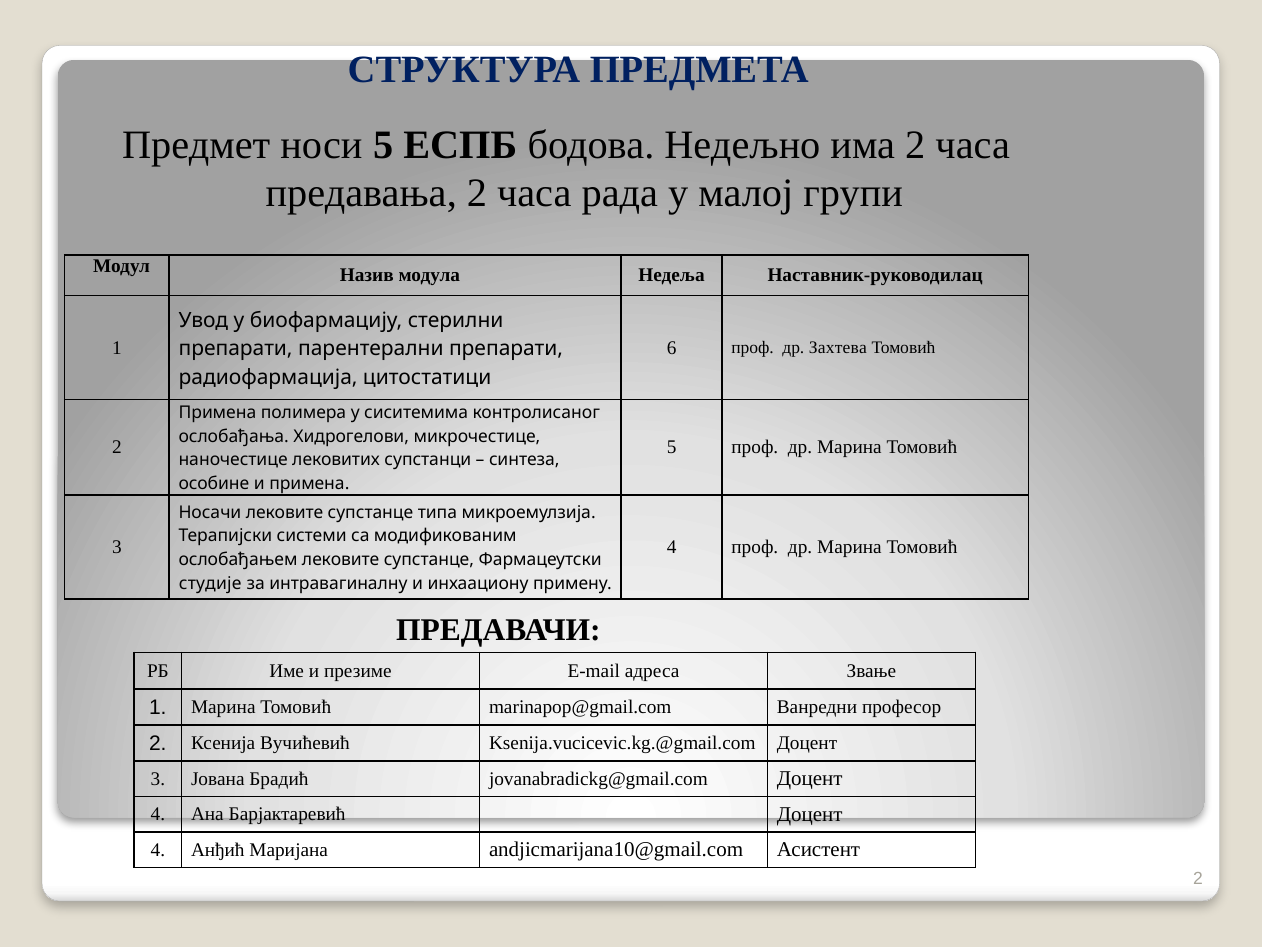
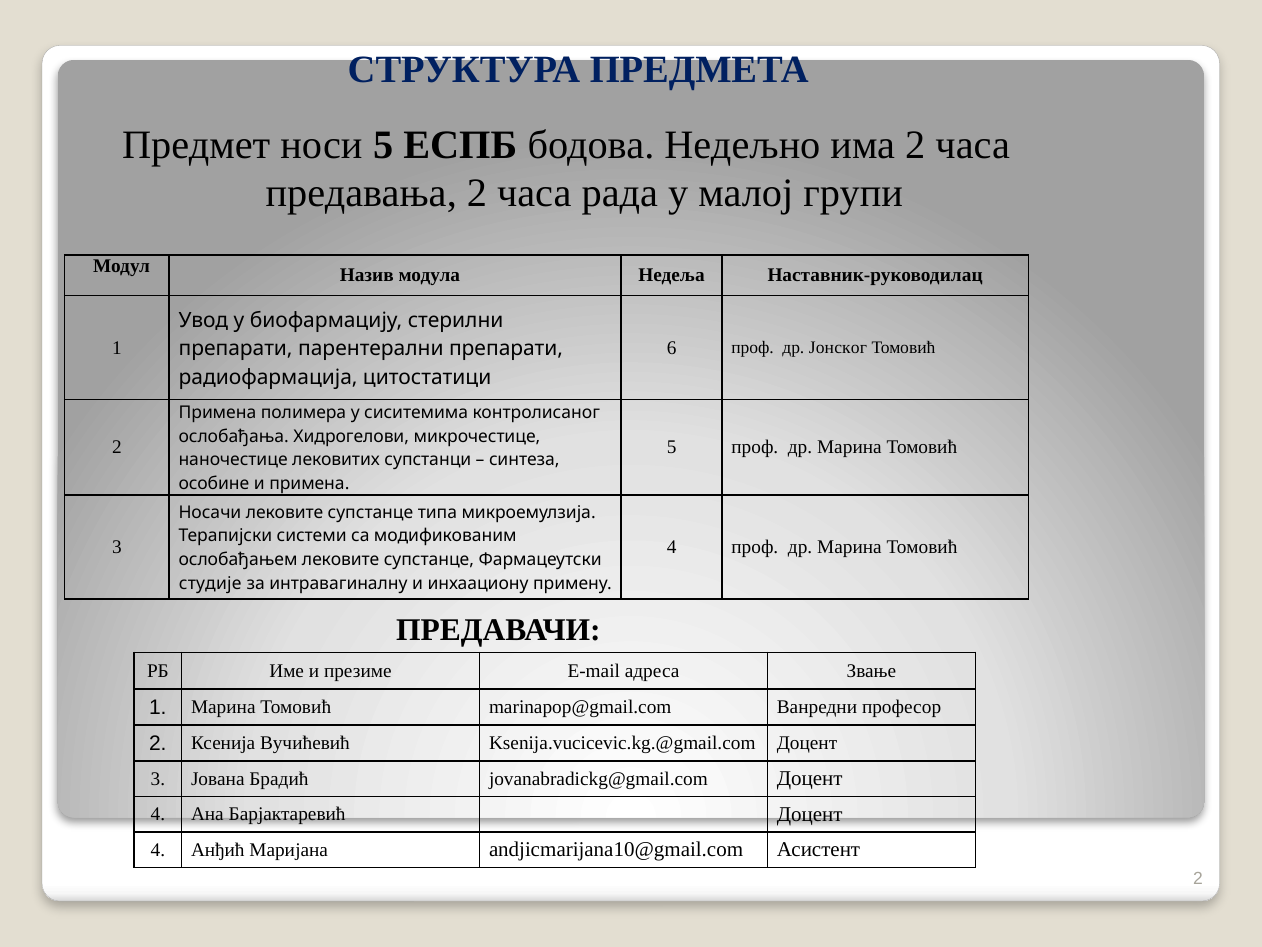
Захтева: Захтева -> Јонског
